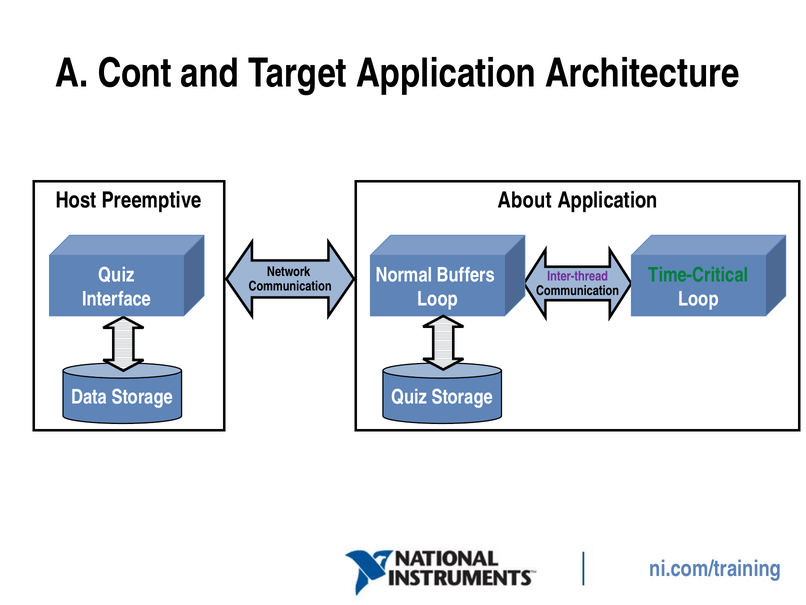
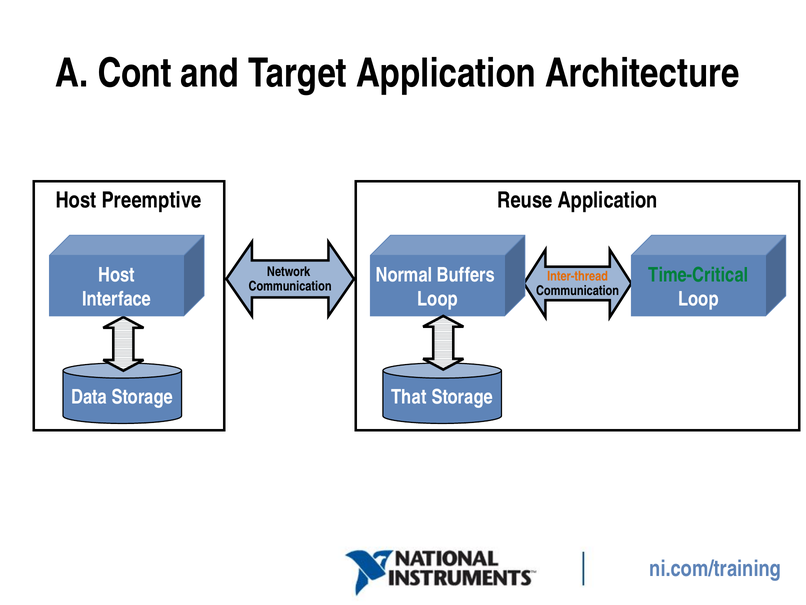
About: About -> Reuse
Quiz at (117, 275): Quiz -> Host
Inter-thread colour: purple -> orange
Quiz at (409, 397): Quiz -> That
